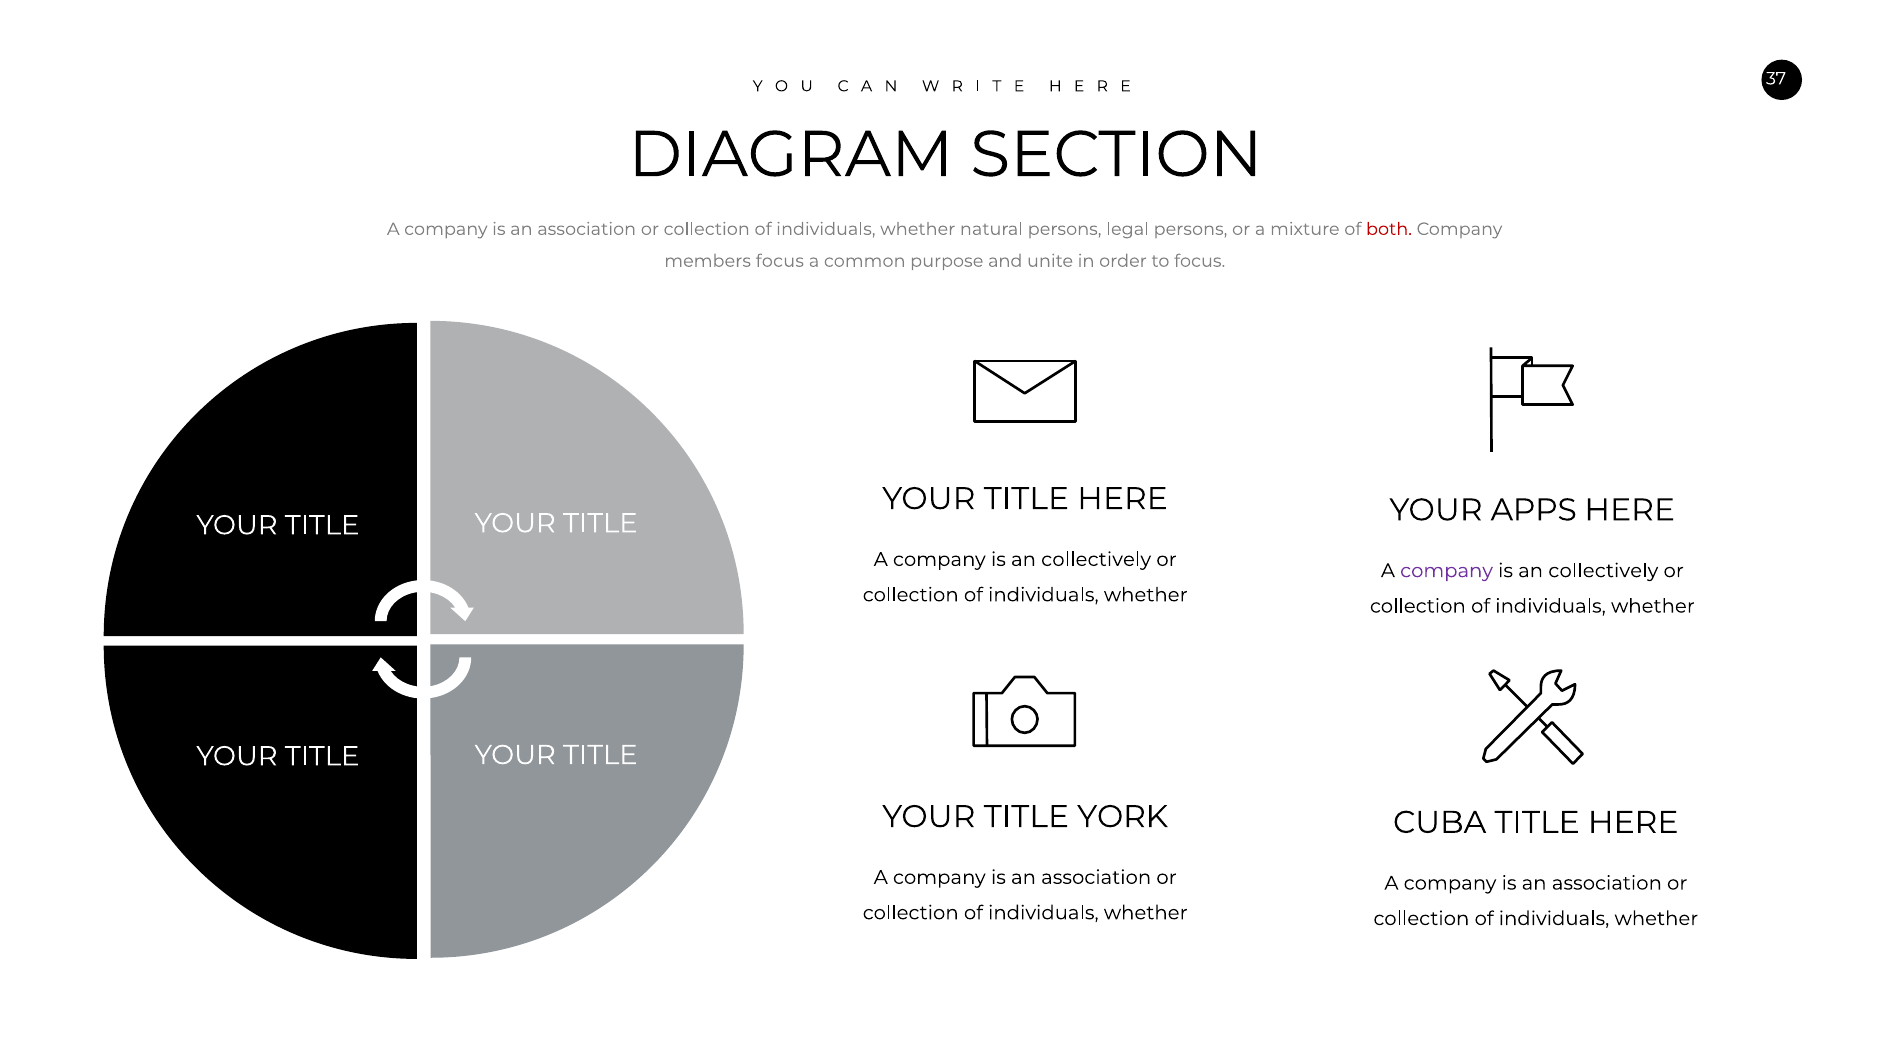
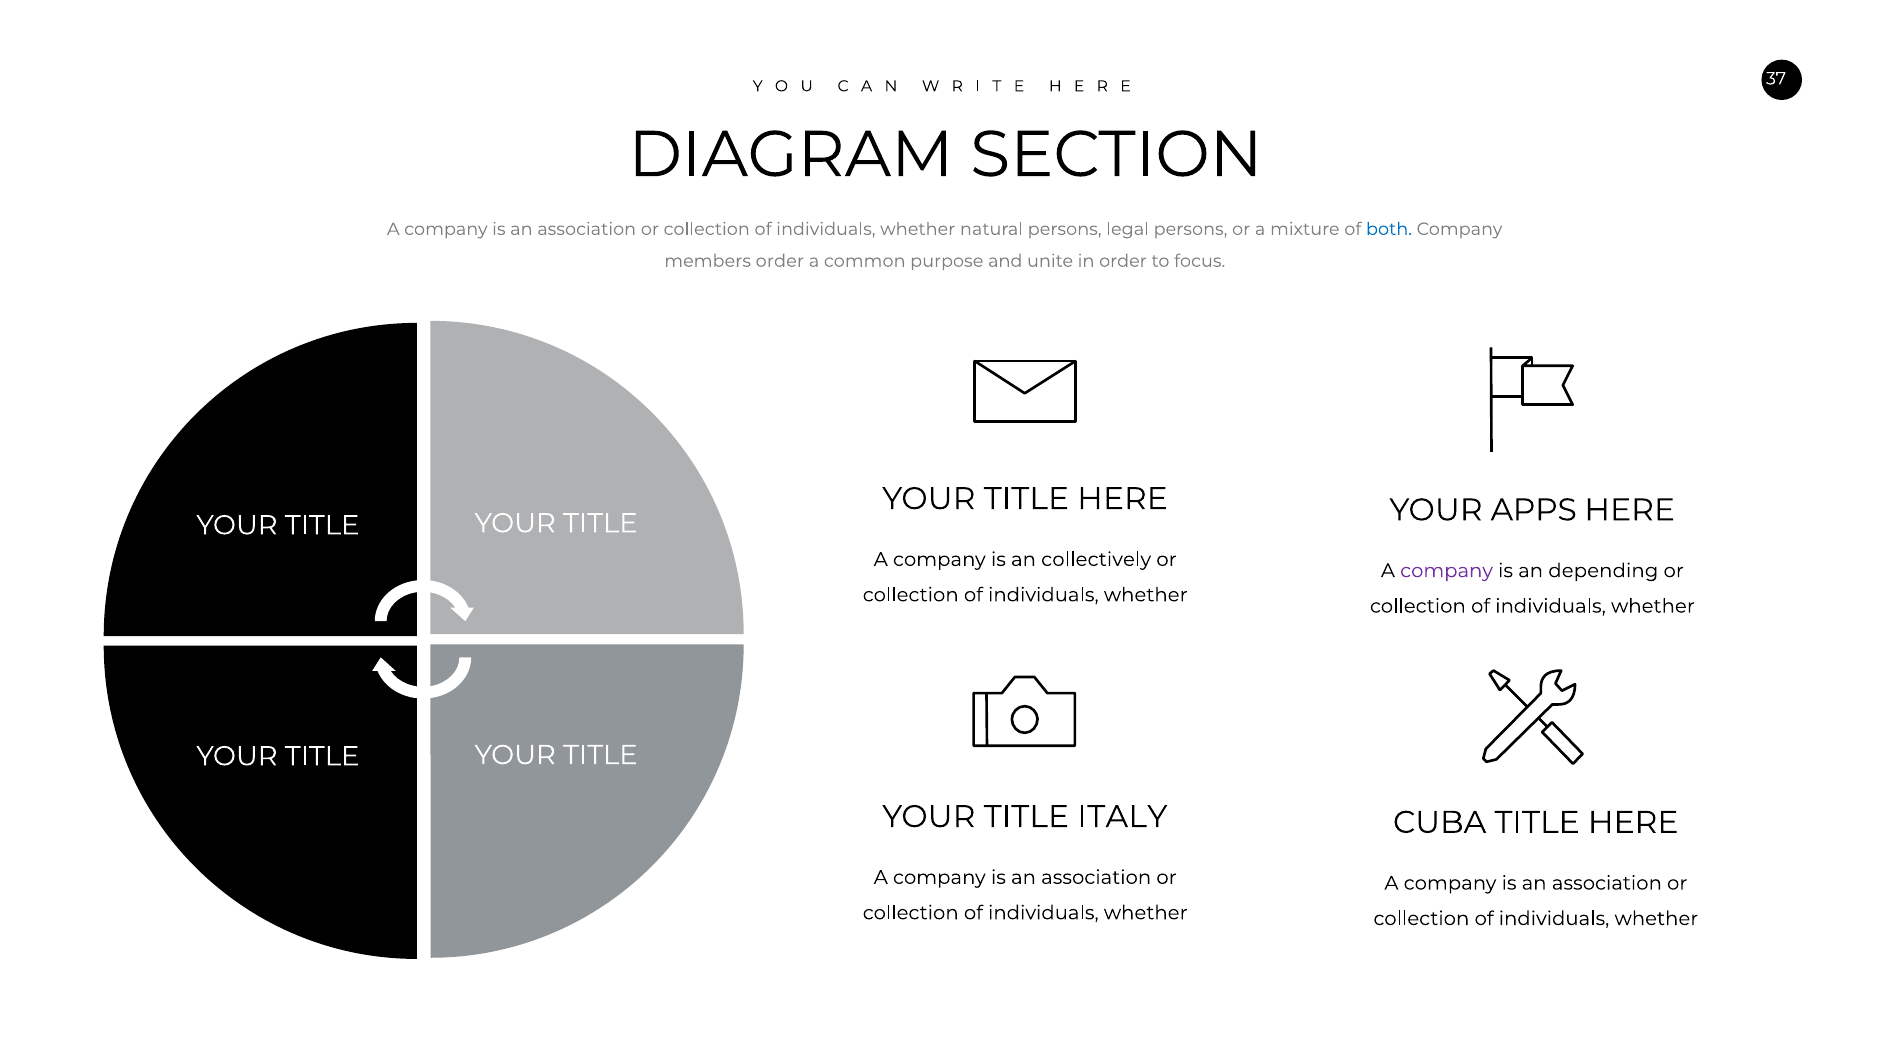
both colour: red -> blue
members focus: focus -> order
collectively at (1603, 571): collectively -> depending
YORK: YORK -> ITALY
